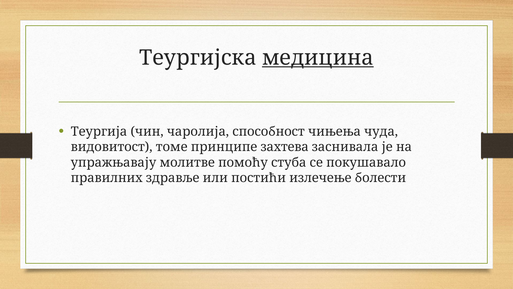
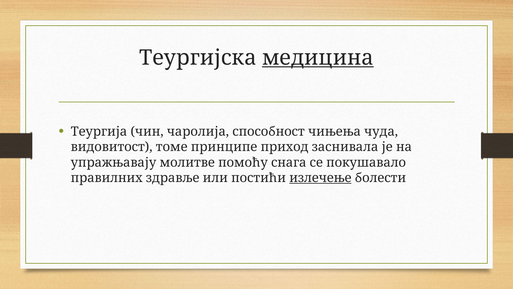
захтева: захтева -> приход
стуба: стуба -> снага
излечење underline: none -> present
